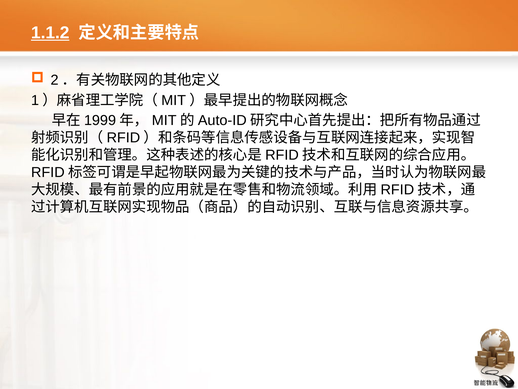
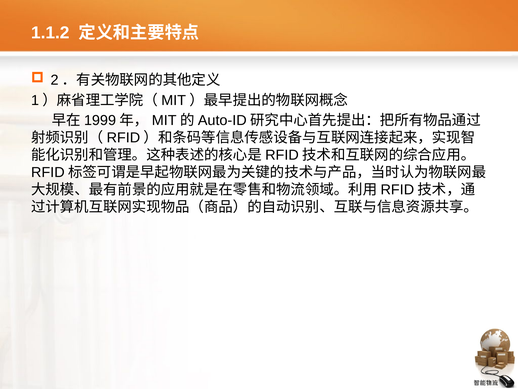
1.1.2 underline: present -> none
